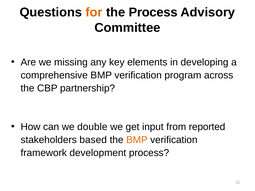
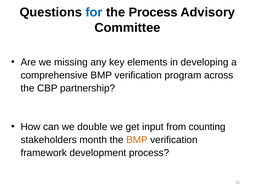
for colour: orange -> blue
reported: reported -> counting
based: based -> month
